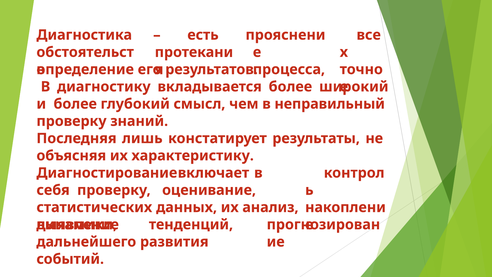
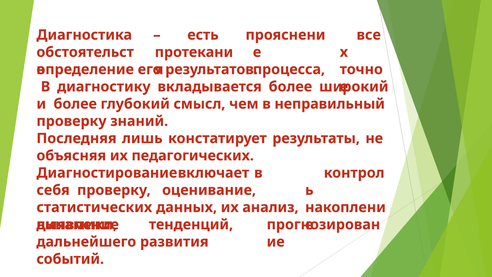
характеристику: характеристику -> педагогических
